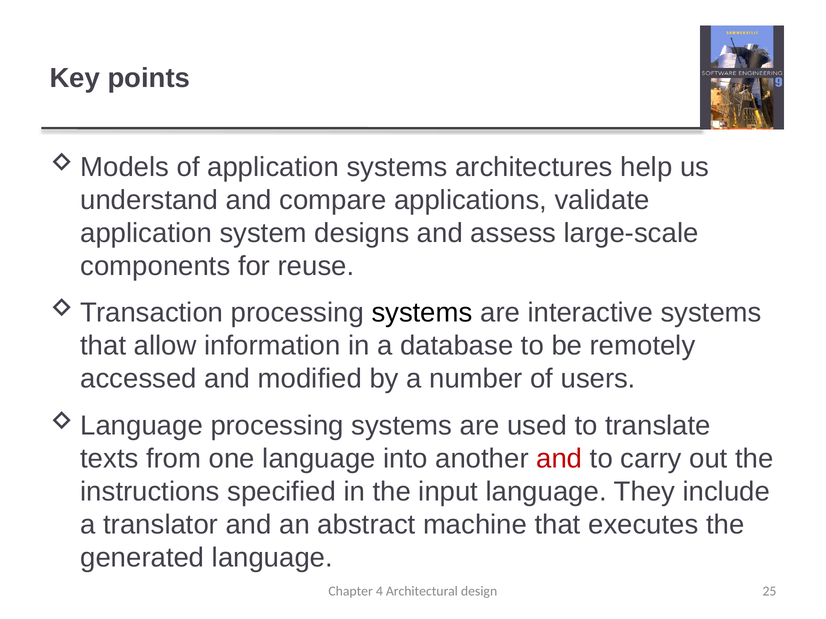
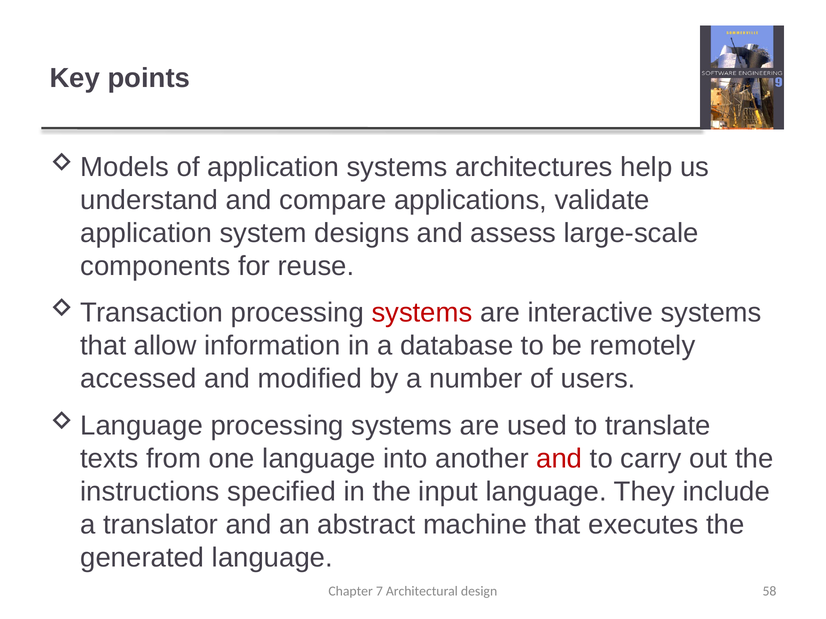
systems at (422, 313) colour: black -> red
4: 4 -> 7
25: 25 -> 58
